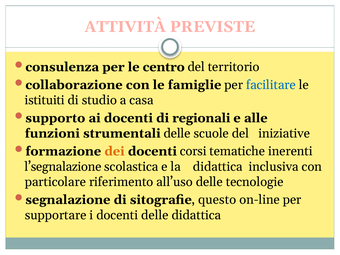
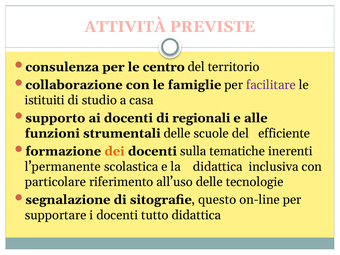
facilitare colour: blue -> purple
iniziative: iniziative -> efficiente
corsi: corsi -> sulla
l’segnalazione: l’segnalazione -> l’permanente
docenti delle: delle -> tutto
